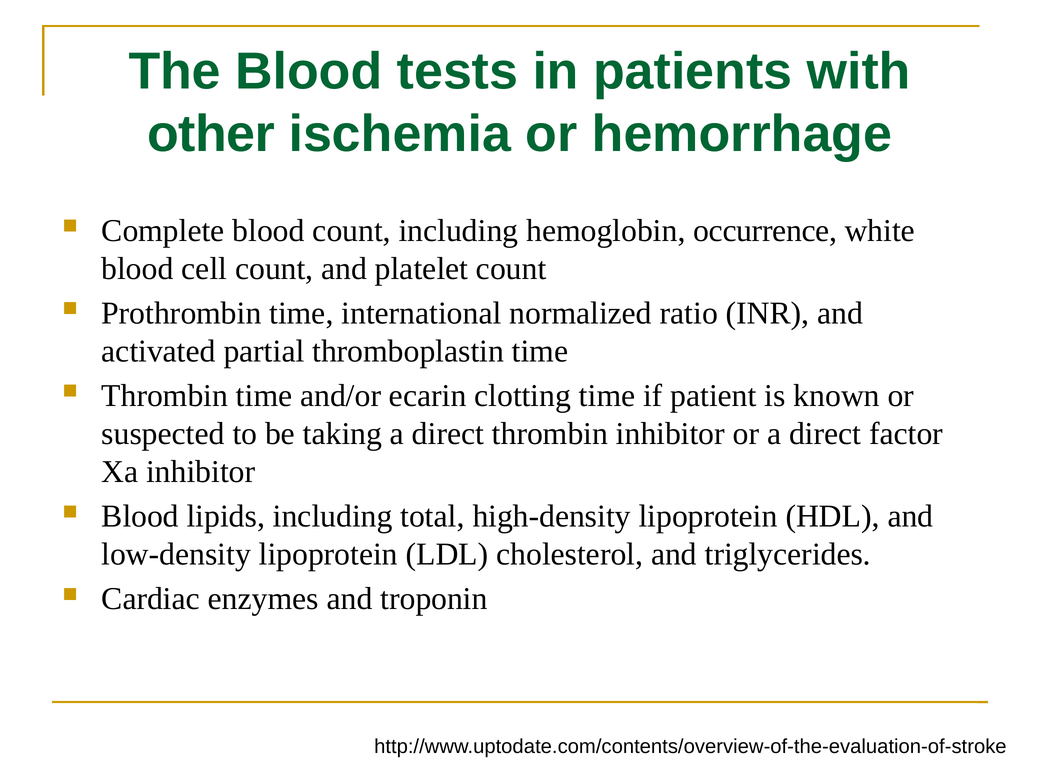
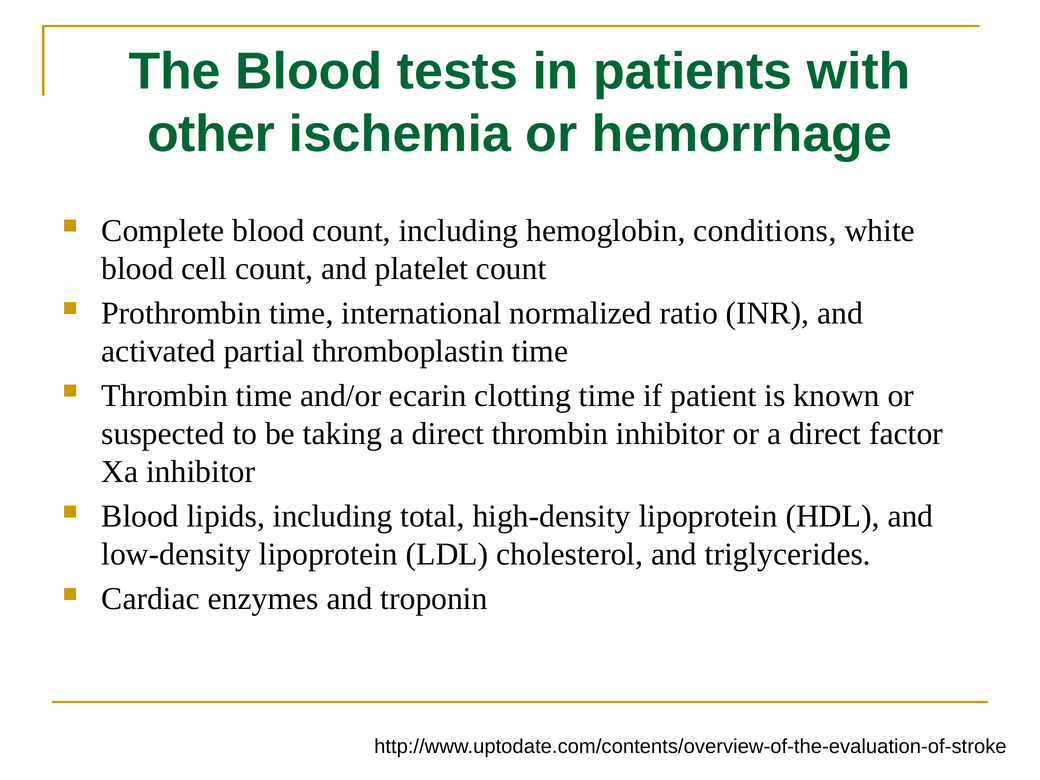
occurrence: occurrence -> conditions
